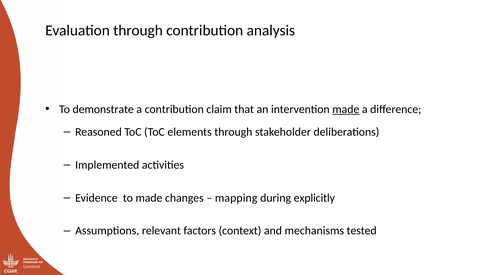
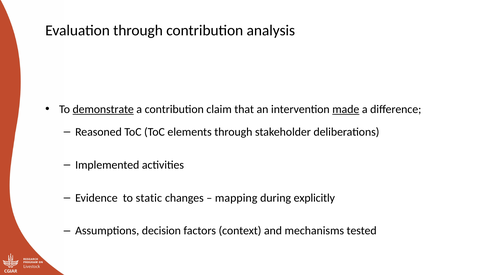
demonstrate underline: none -> present
to made: made -> static
relevant: relevant -> decision
